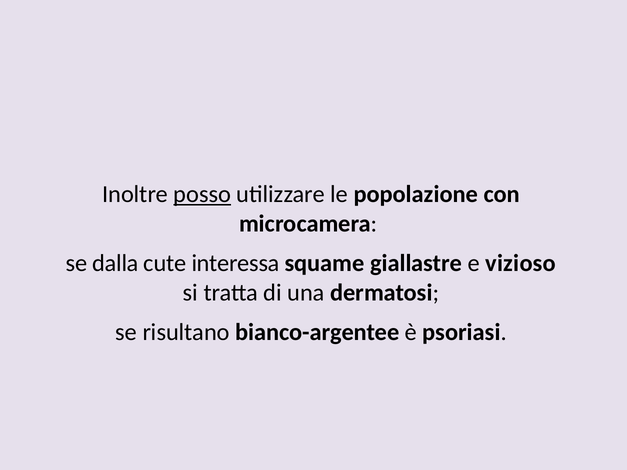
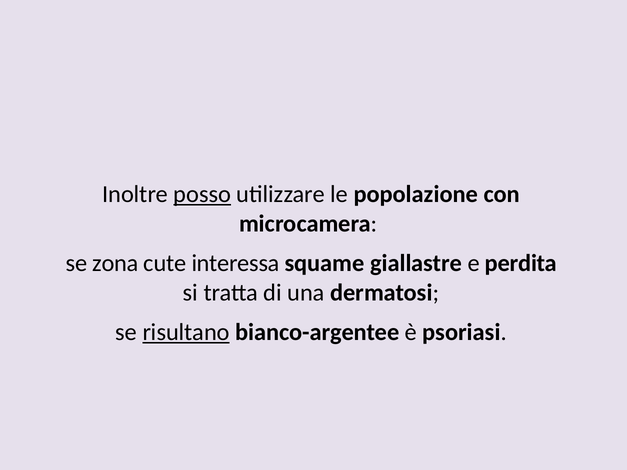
dalla: dalla -> zona
vizioso: vizioso -> perdita
risultano underline: none -> present
